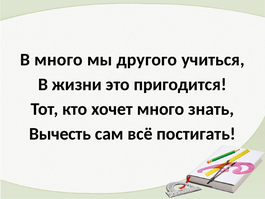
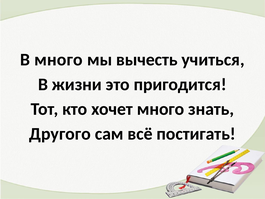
другого: другого -> вычесть
Вычесть: Вычесть -> Другого
